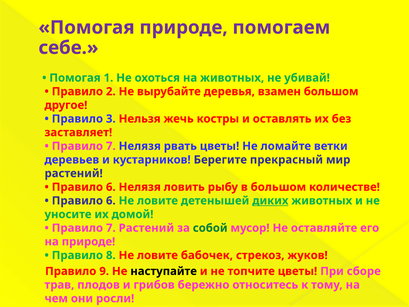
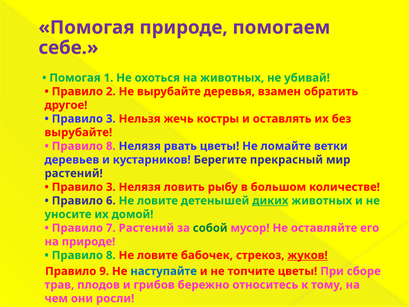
взамен большом: большом -> обратить
заставляет at (78, 132): заставляет -> вырубайте
7 at (111, 146): 7 -> 8
6 at (111, 187): 6 -> 3
жуков underline: none -> present
наступайте colour: black -> blue
